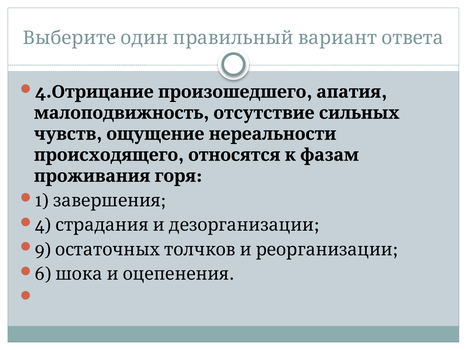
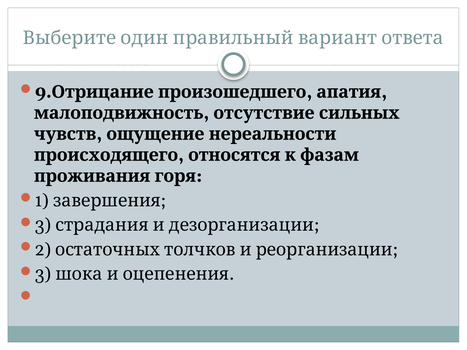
4 at (43, 92): 4 -> 9
4 at (43, 225): 4 -> 3
9: 9 -> 2
6 at (43, 274): 6 -> 3
